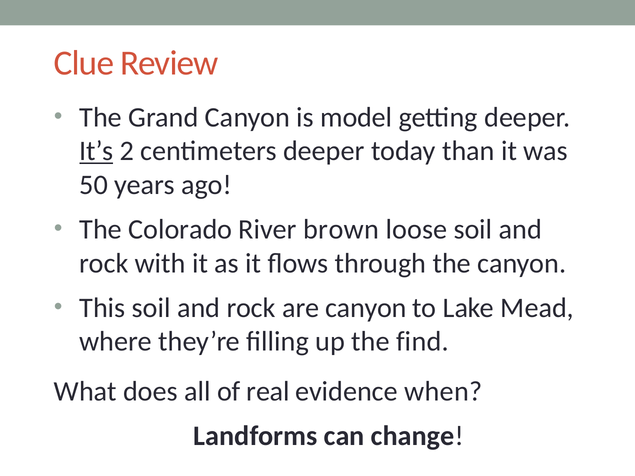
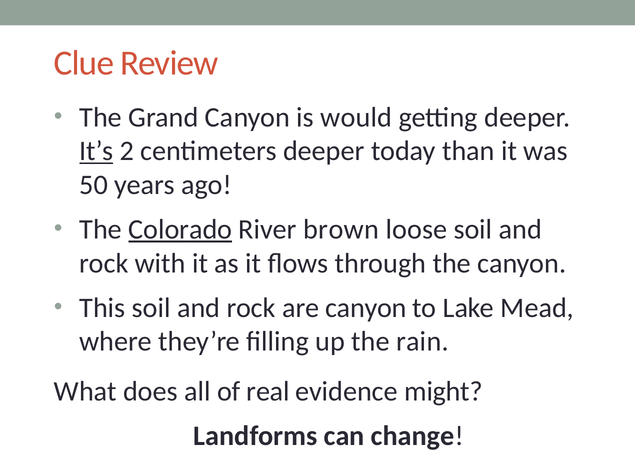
model: model -> would
Colorado underline: none -> present
find: find -> rain
when: when -> might
